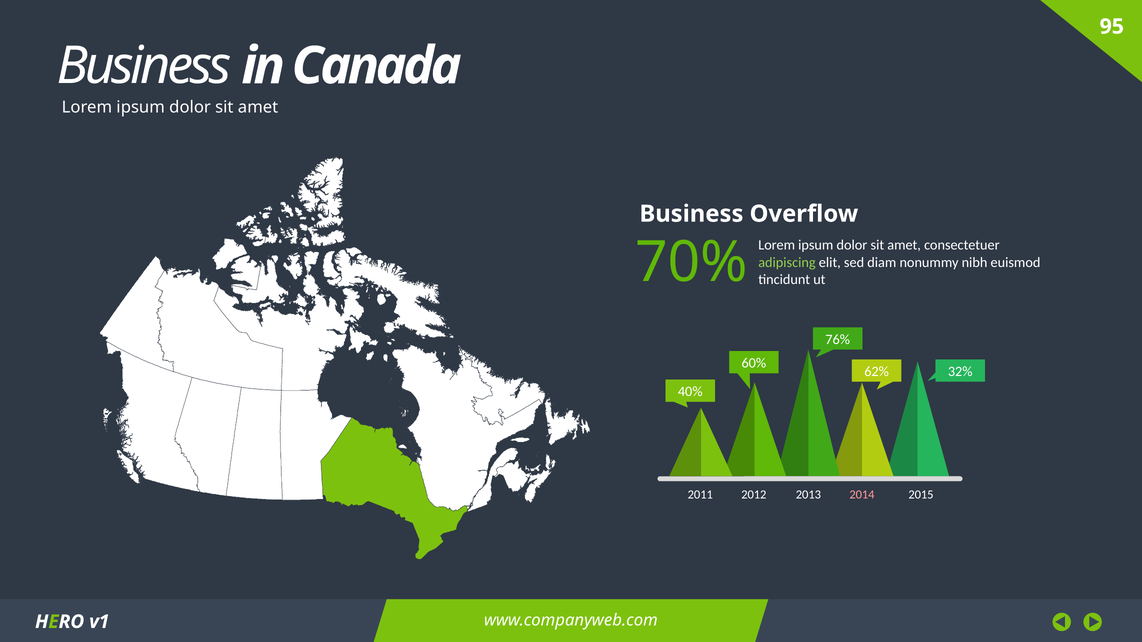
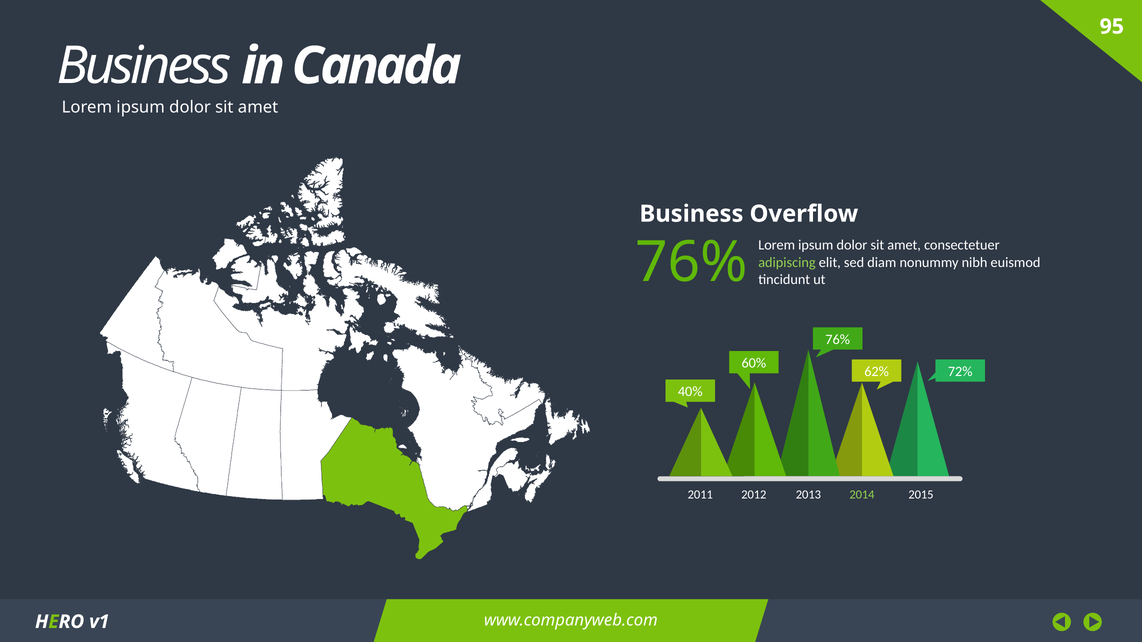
70% at (691, 263): 70% -> 76%
32%: 32% -> 72%
2014 colour: pink -> light green
